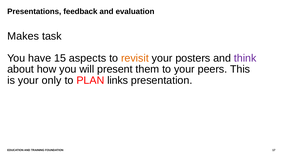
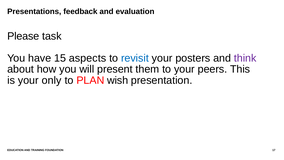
Makes: Makes -> Please
revisit colour: orange -> blue
links: links -> wish
